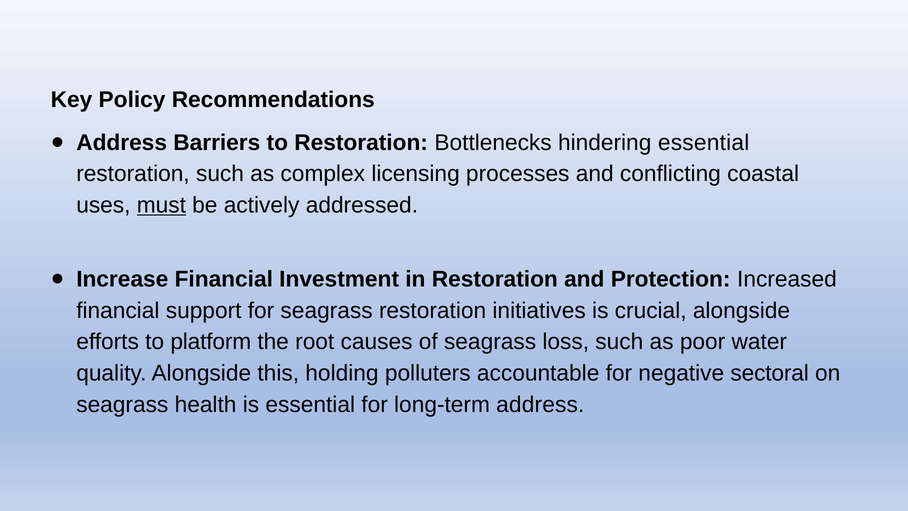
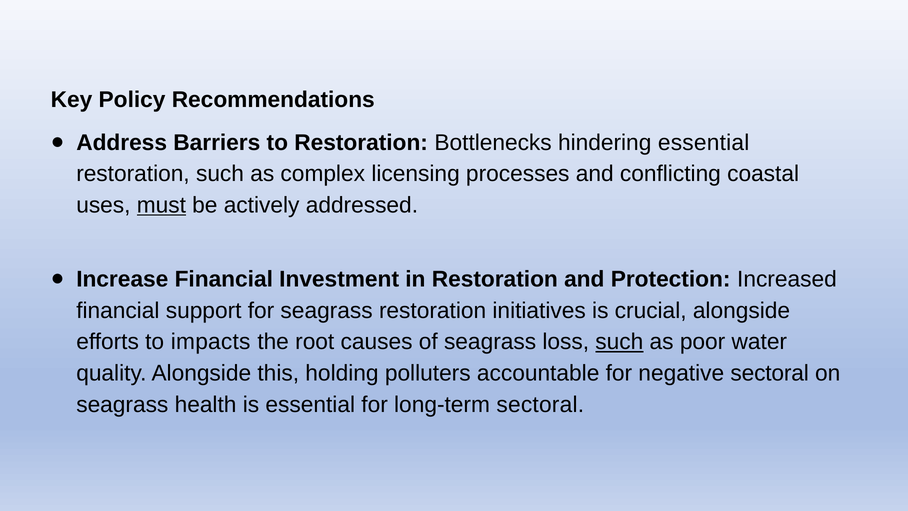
platform: platform -> impacts
such at (619, 342) underline: none -> present
long-term address: address -> sectoral
